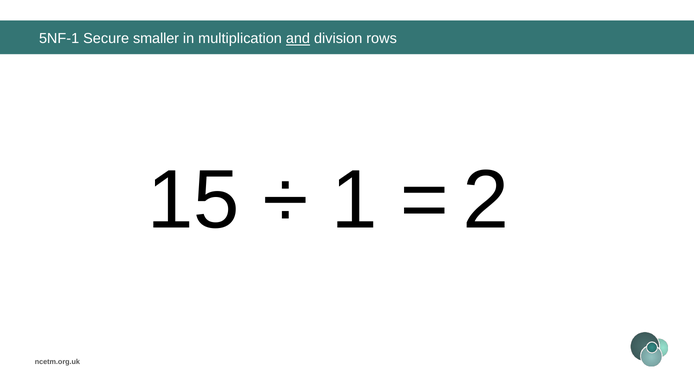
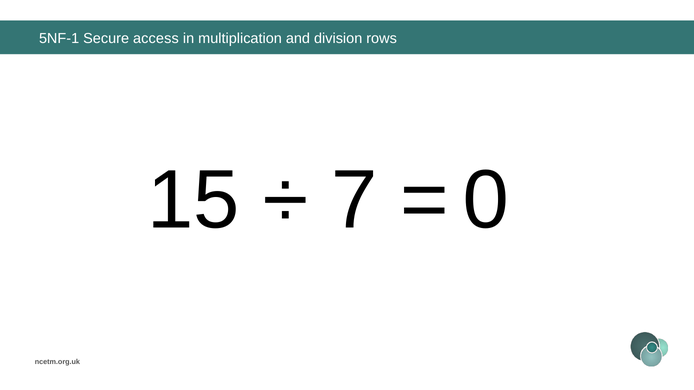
smaller: smaller -> access
and underline: present -> none
1: 1 -> 7
2: 2 -> 0
